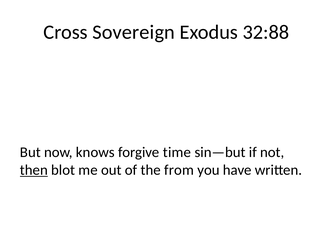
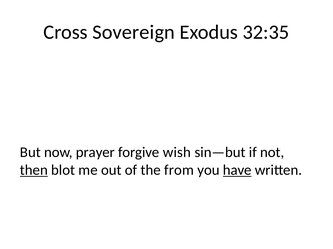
32:88: 32:88 -> 32:35
knows: knows -> prayer
time: time -> wish
have underline: none -> present
